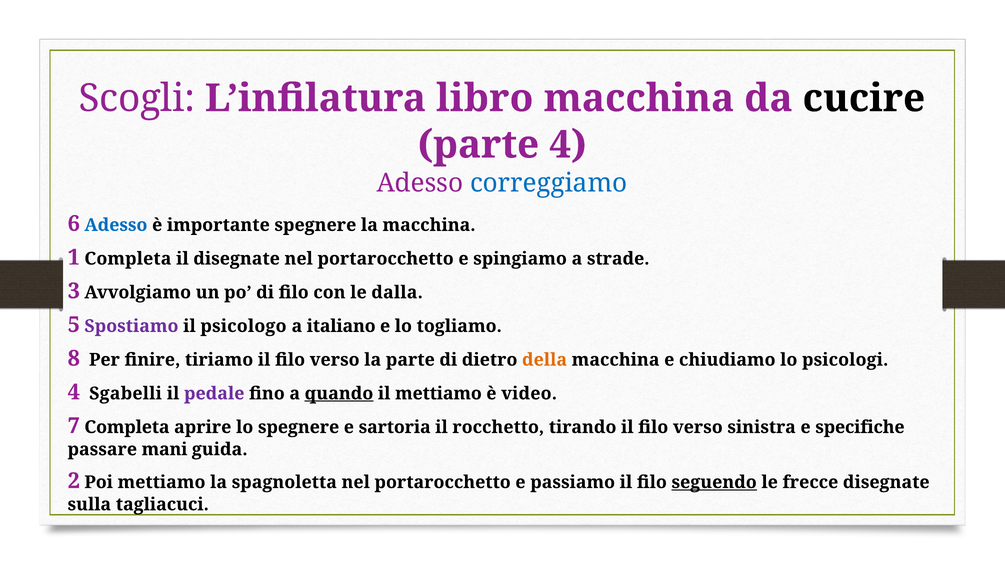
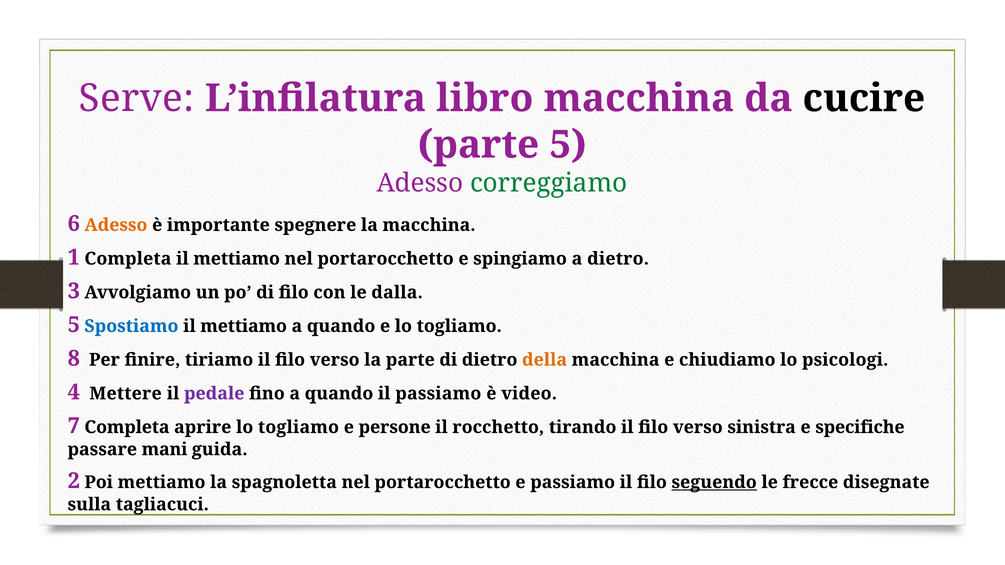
Scogli: Scogli -> Serve
parte 4: 4 -> 5
correggiamo colour: blue -> green
Adesso at (116, 225) colour: blue -> orange
disegnate at (237, 259): disegnate -> mettiamo
a strade: strade -> dietro
Spostiamo colour: purple -> blue
psicologo at (243, 326): psicologo -> mettiamo
italiano at (341, 326): italiano -> quando
Sgabelli: Sgabelli -> Mettere
quando at (339, 394) underline: present -> none
il mettiamo: mettiamo -> passiamo
aprire lo spegnere: spegnere -> togliamo
sartoria: sartoria -> persone
